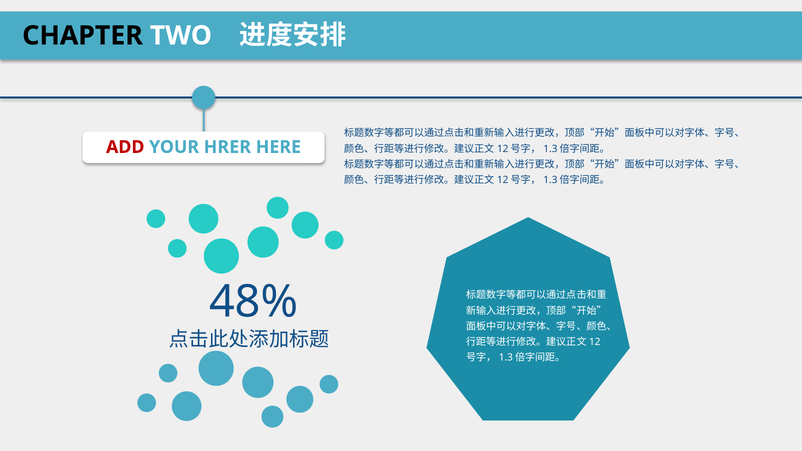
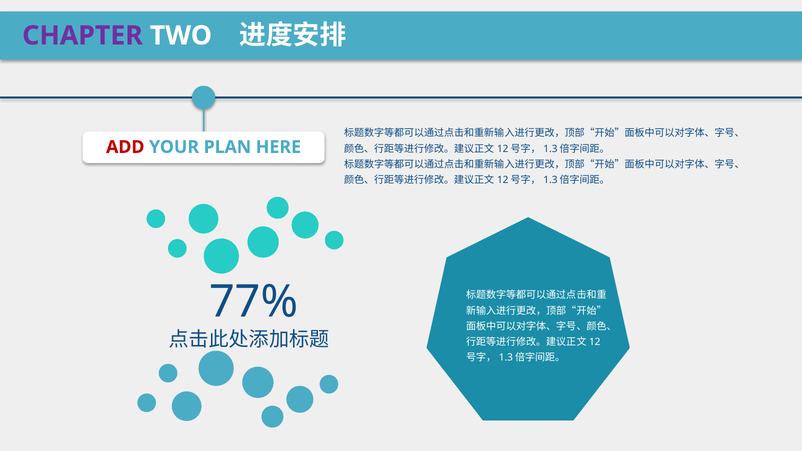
CHAPTER colour: black -> purple
HRER: HRER -> PLAN
48%: 48% -> 77%
